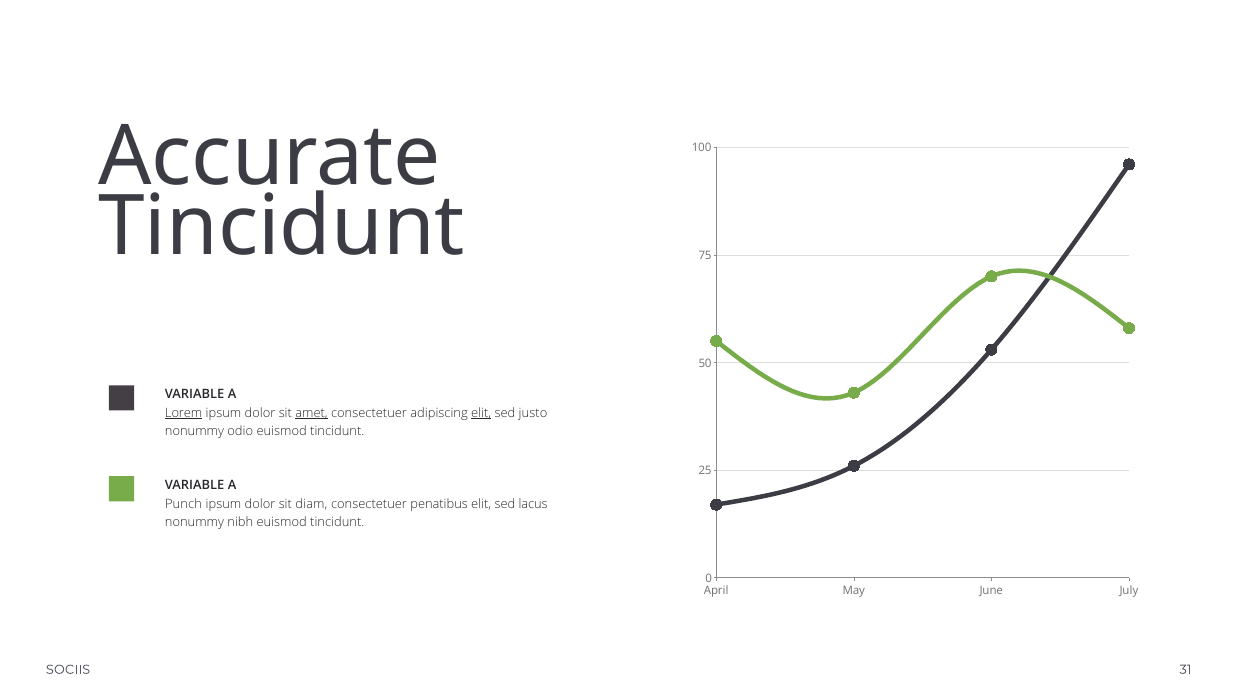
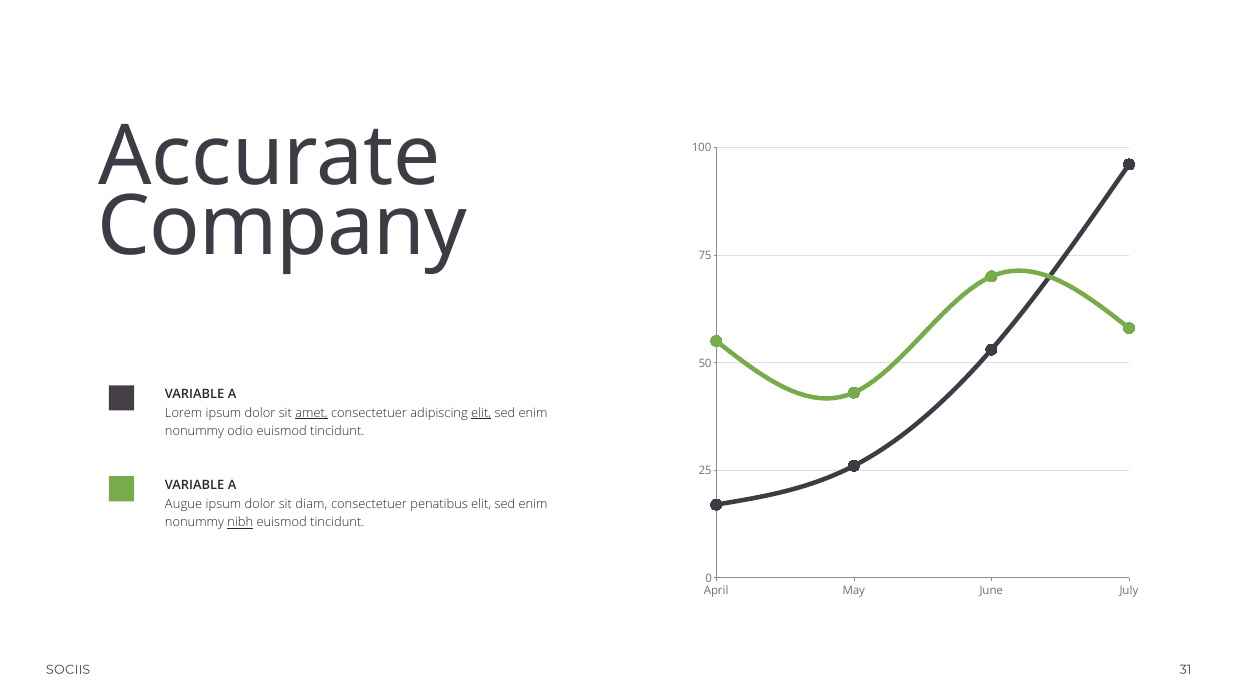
Tincidunt at (282, 227): Tincidunt -> Company
Lorem underline: present -> none
justo at (533, 413): justo -> enim
Punch: Punch -> Augue
lacus at (533, 504): lacus -> enim
nibh underline: none -> present
